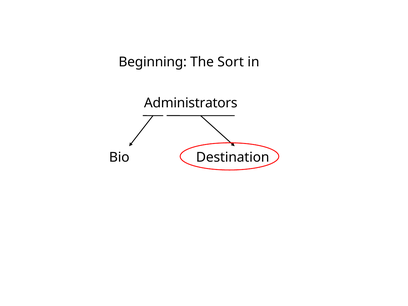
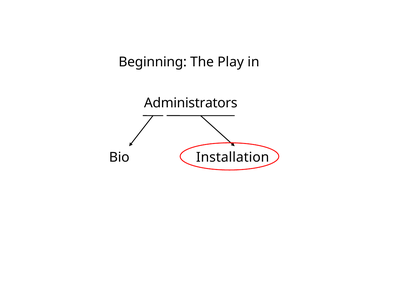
Sort: Sort -> Play
Destination: Destination -> Installation
